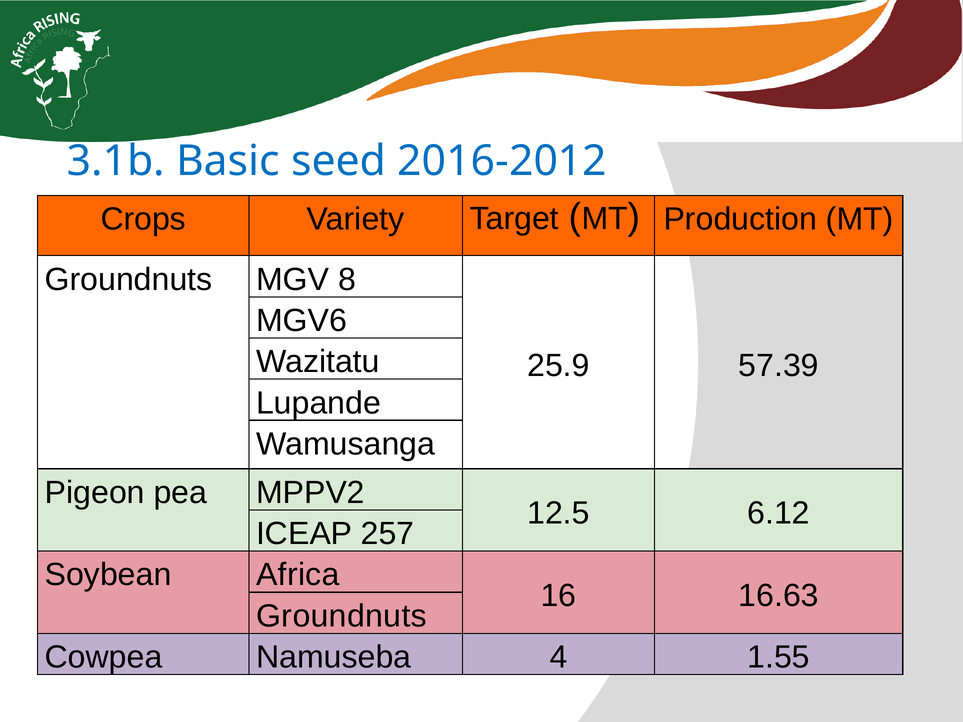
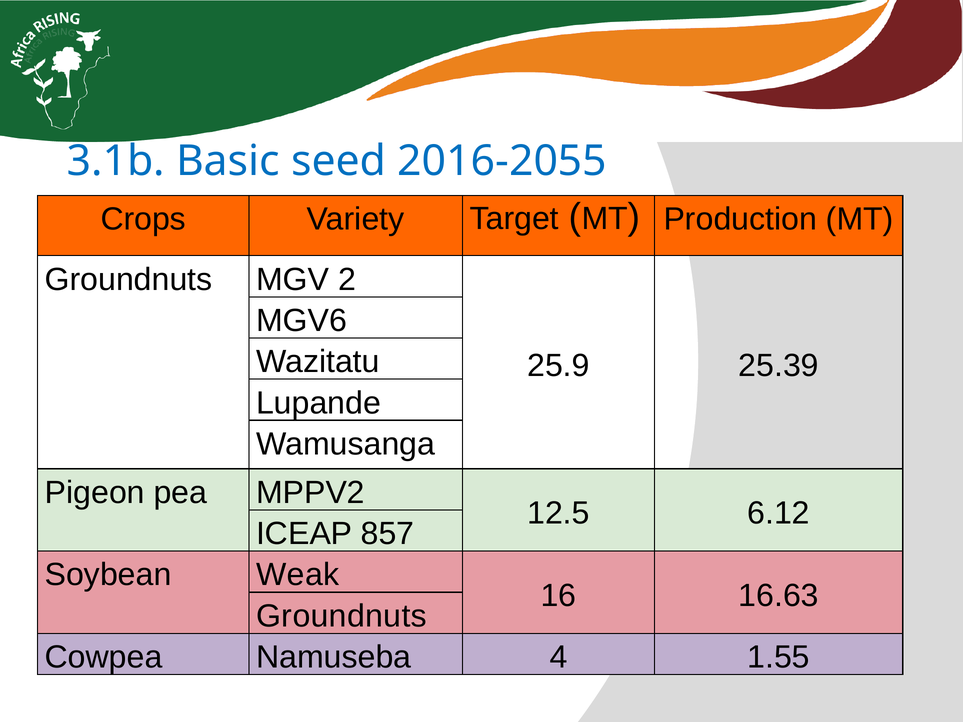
2016-2012: 2016-2012 -> 2016-2055
8: 8 -> 2
57.39: 57.39 -> 25.39
257: 257 -> 857
Africa: Africa -> Weak
